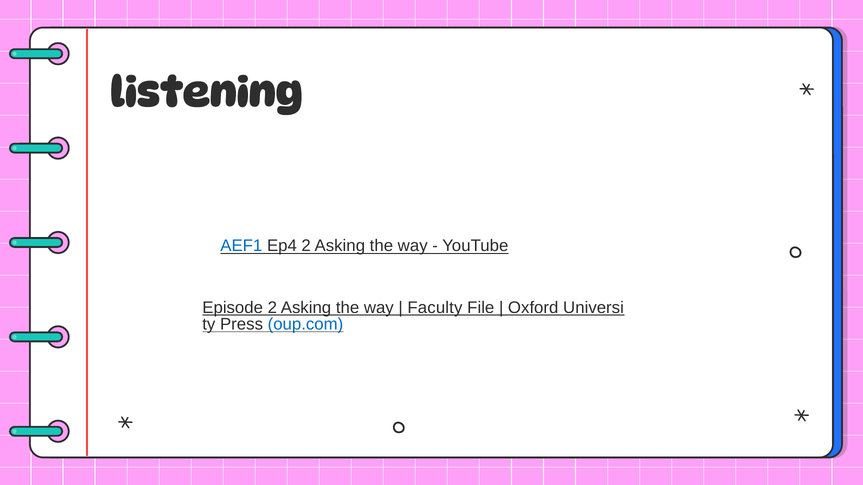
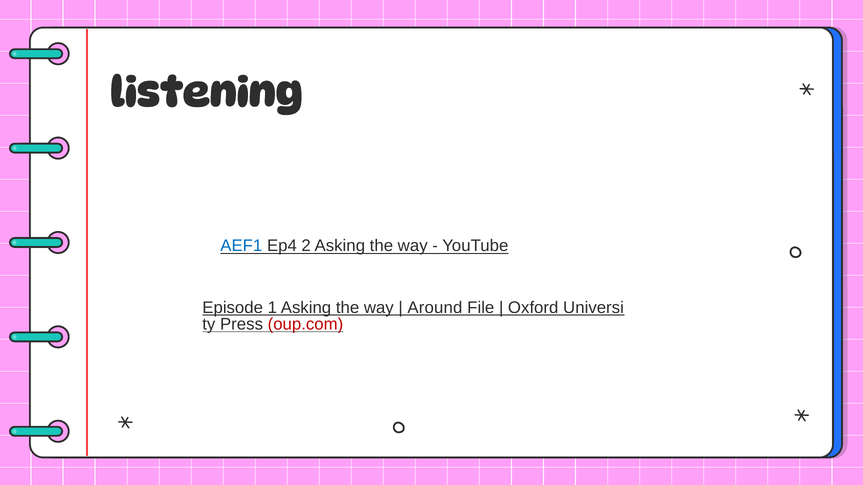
Episode 2: 2 -> 1
Faculty: Faculty -> Around
oup.com colour: blue -> red
